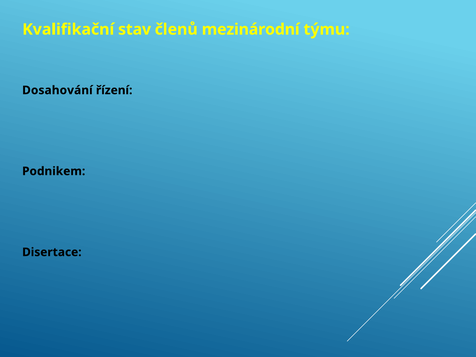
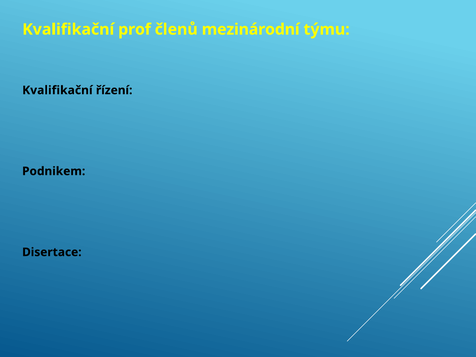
stav: stav -> prof
Dosahování at (57, 90): Dosahování -> Kvalifikační
